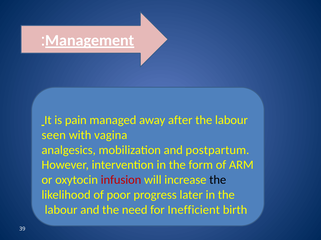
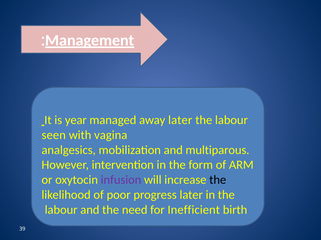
pain: pain -> year
away after: after -> later
postpartum: postpartum -> multiparous
infusion colour: red -> purple
